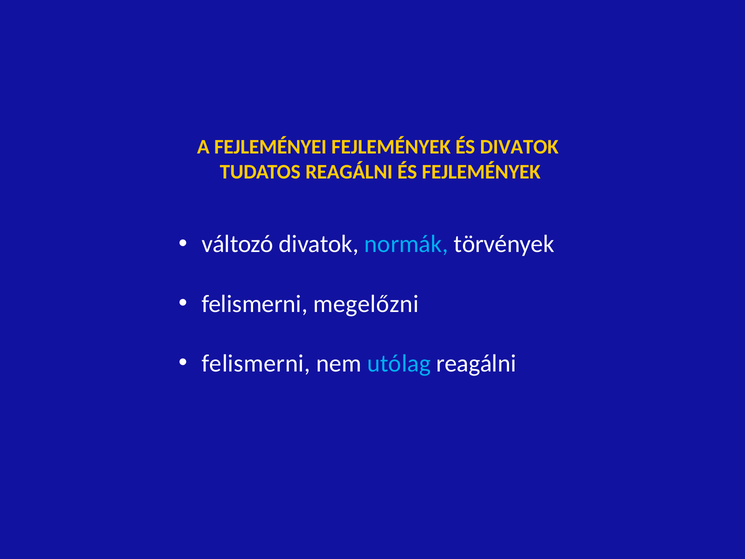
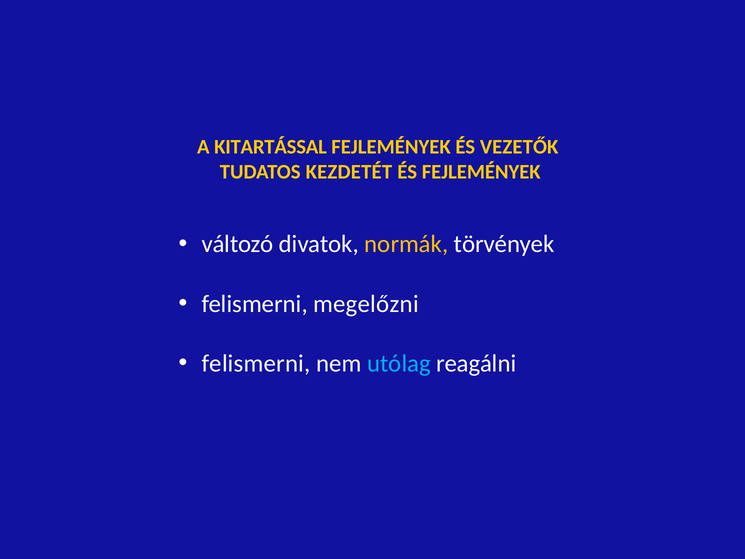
FEJLEMÉNYEI: FEJLEMÉNYEI -> KITARTÁSSAL
ÉS DIVATOK: DIVATOK -> VEZETŐK
TUDATOS REAGÁLNI: REAGÁLNI -> KEZDETÉT
normák colour: light blue -> yellow
